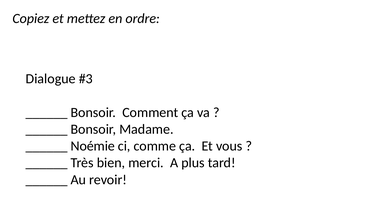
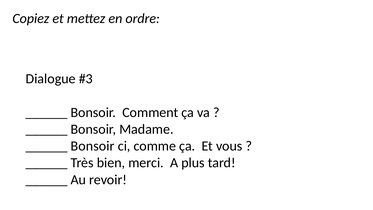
Noémie at (93, 146): Noémie -> Bonsoir
